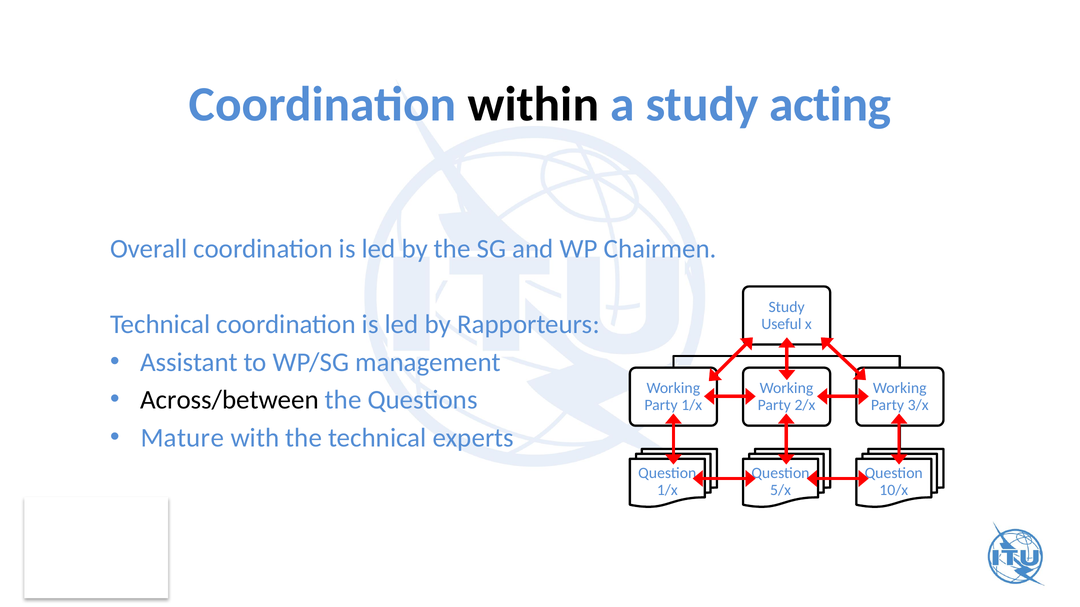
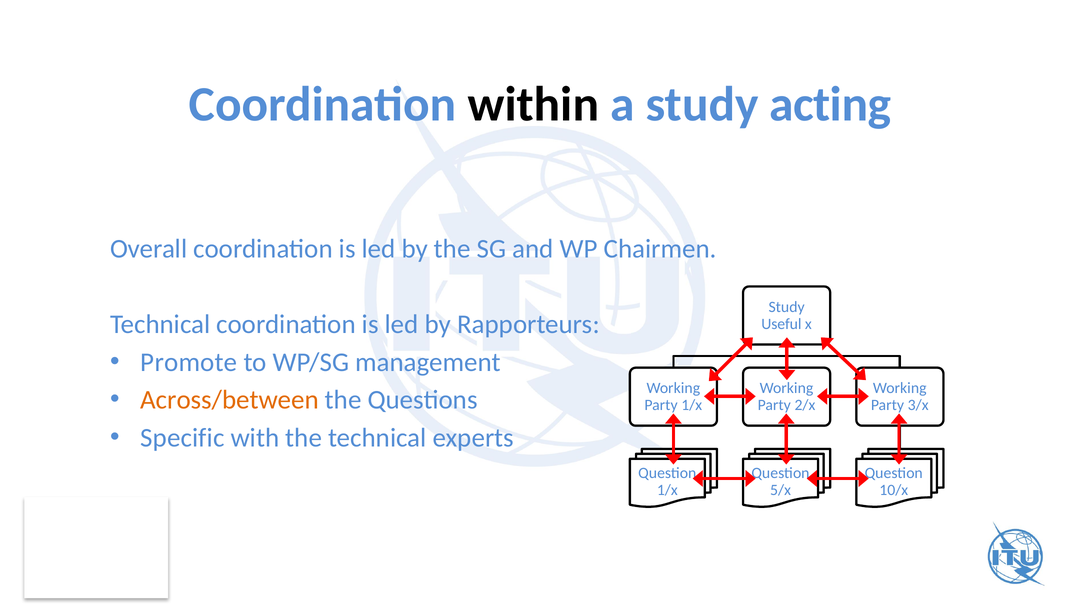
Assistant: Assistant -> Promote
Across/between colour: black -> orange
Mature: Mature -> Specific
